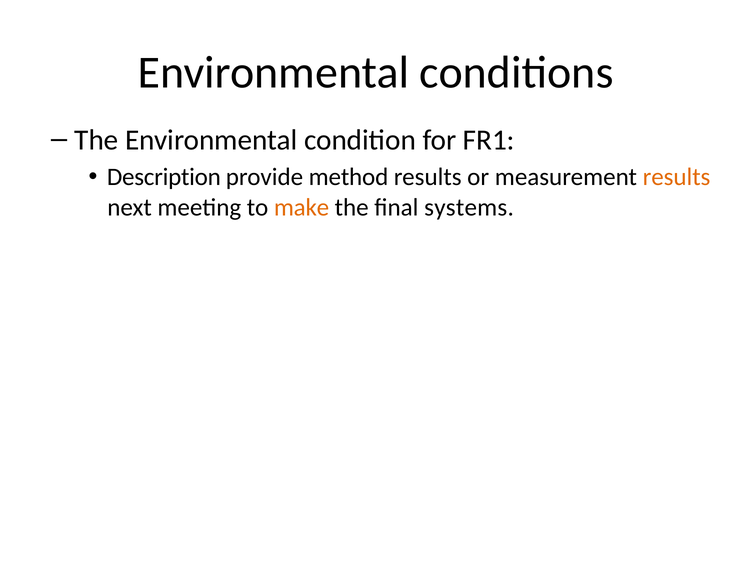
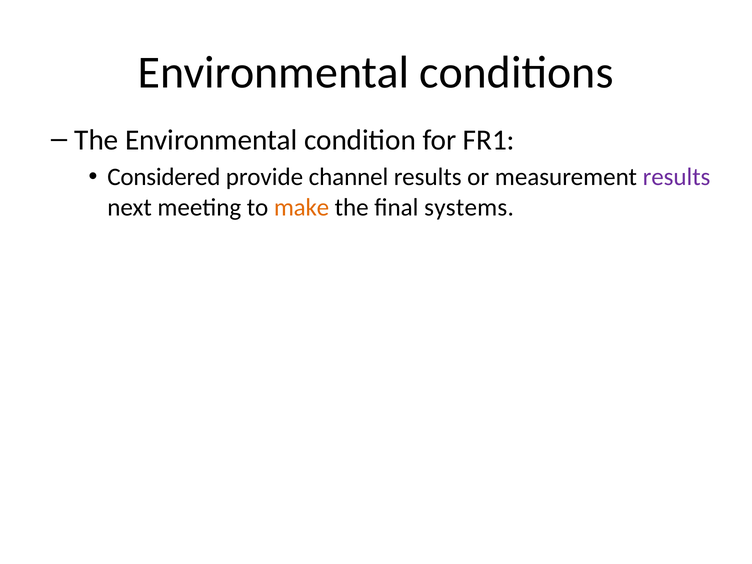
Description: Description -> Considered
method: method -> channel
results at (677, 177) colour: orange -> purple
